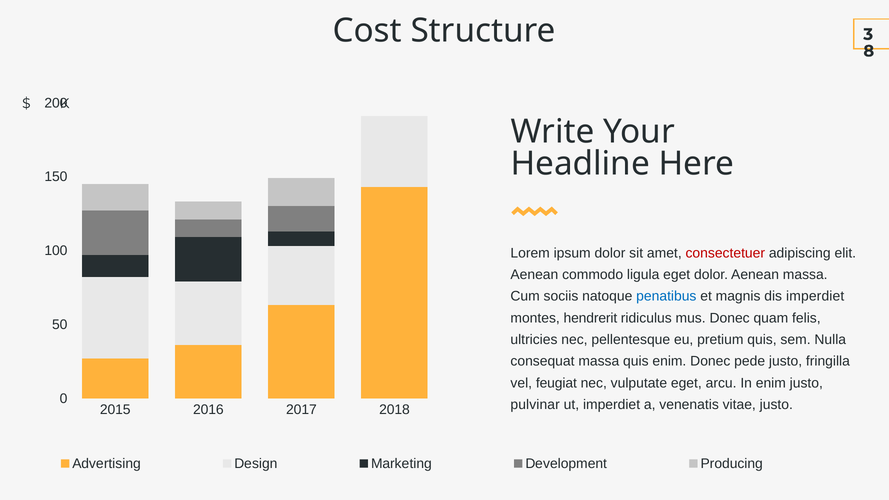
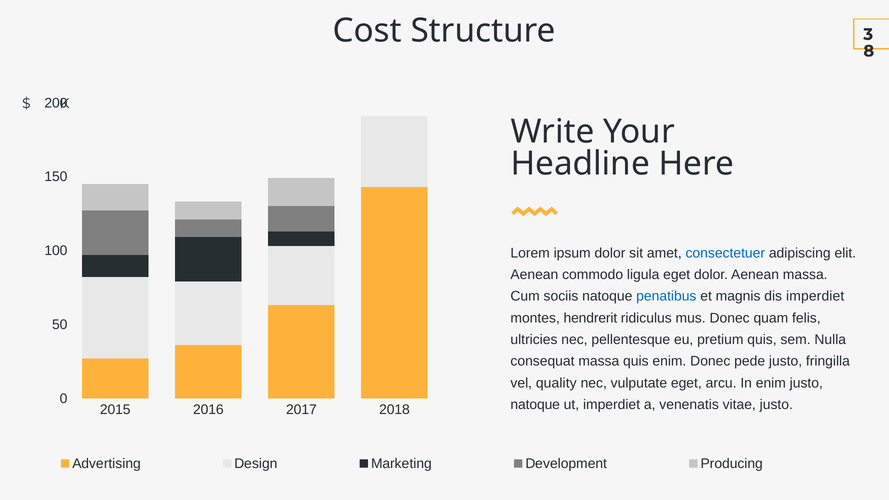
consectetuer colour: red -> blue
feugiat: feugiat -> quality
pulvinar at (535, 405): pulvinar -> natoque
